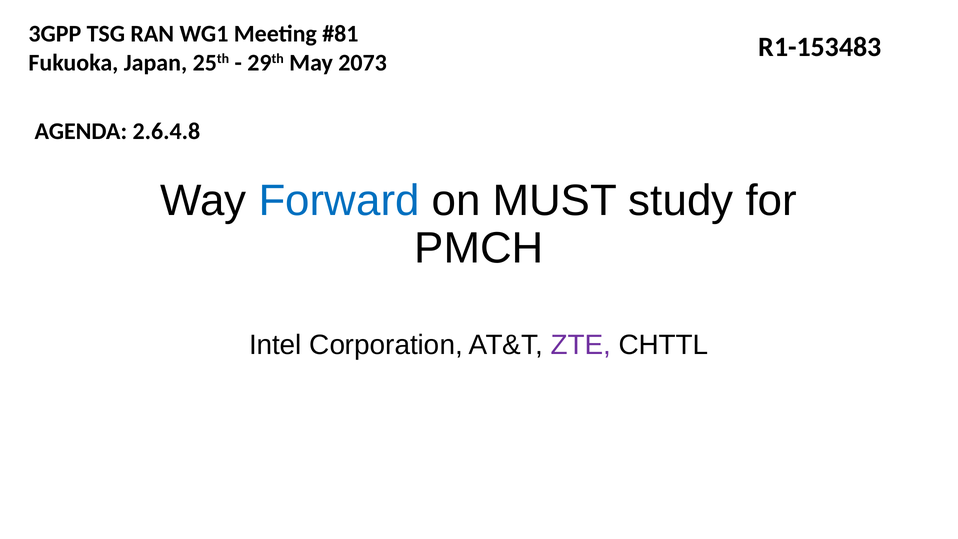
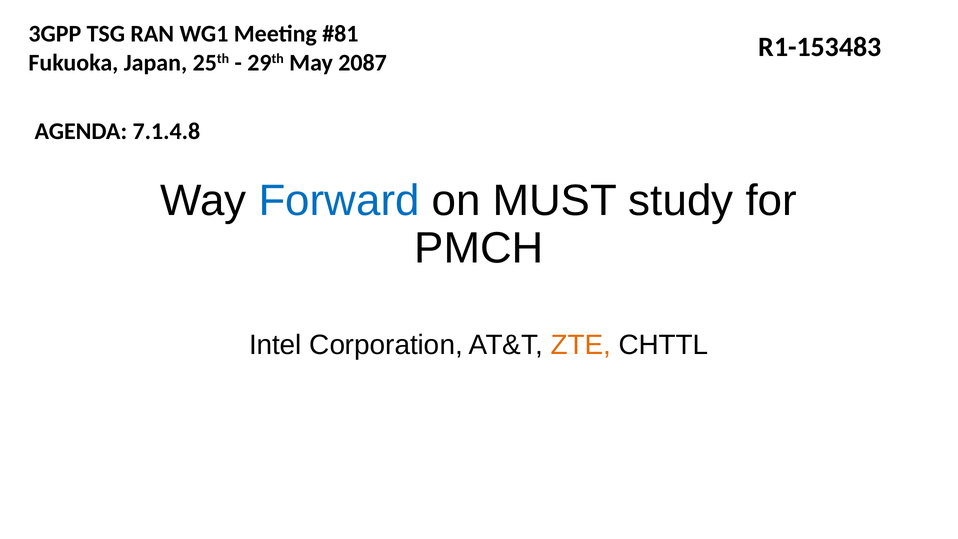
2073: 2073 -> 2087
2.6.4.8: 2.6.4.8 -> 7.1.4.8
ZTE colour: purple -> orange
